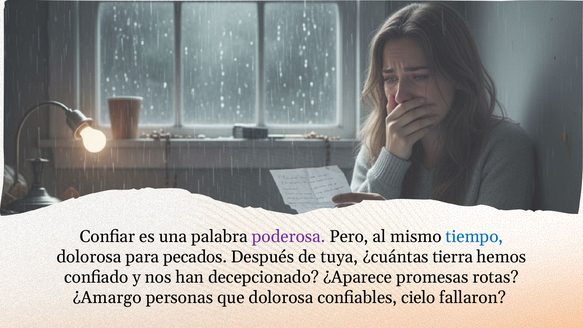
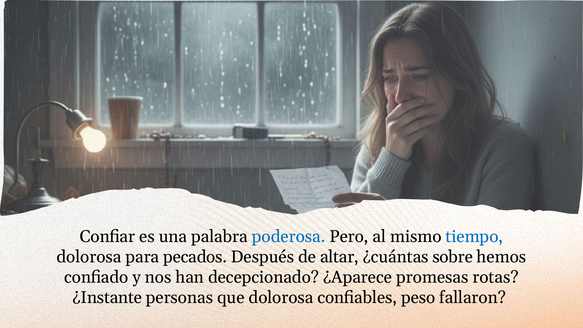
poderosa colour: purple -> blue
tuya: tuya -> altar
tierra: tierra -> sobre
¿Amargo: ¿Amargo -> ¿Instante
cielo: cielo -> peso
